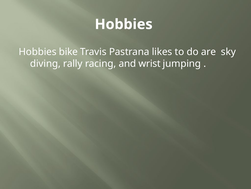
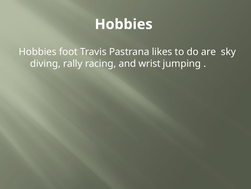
bike: bike -> foot
